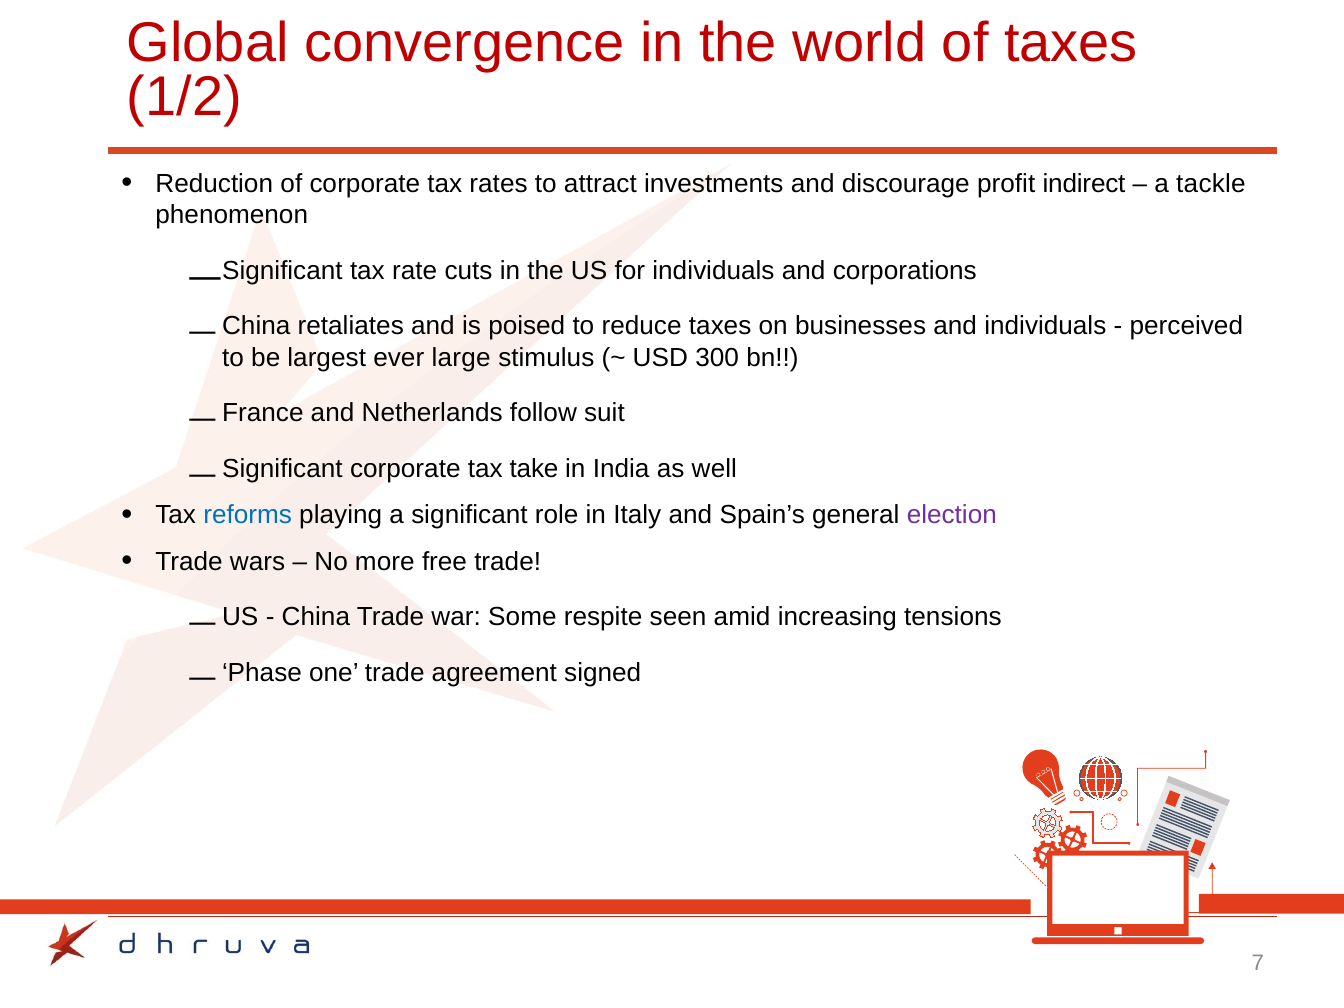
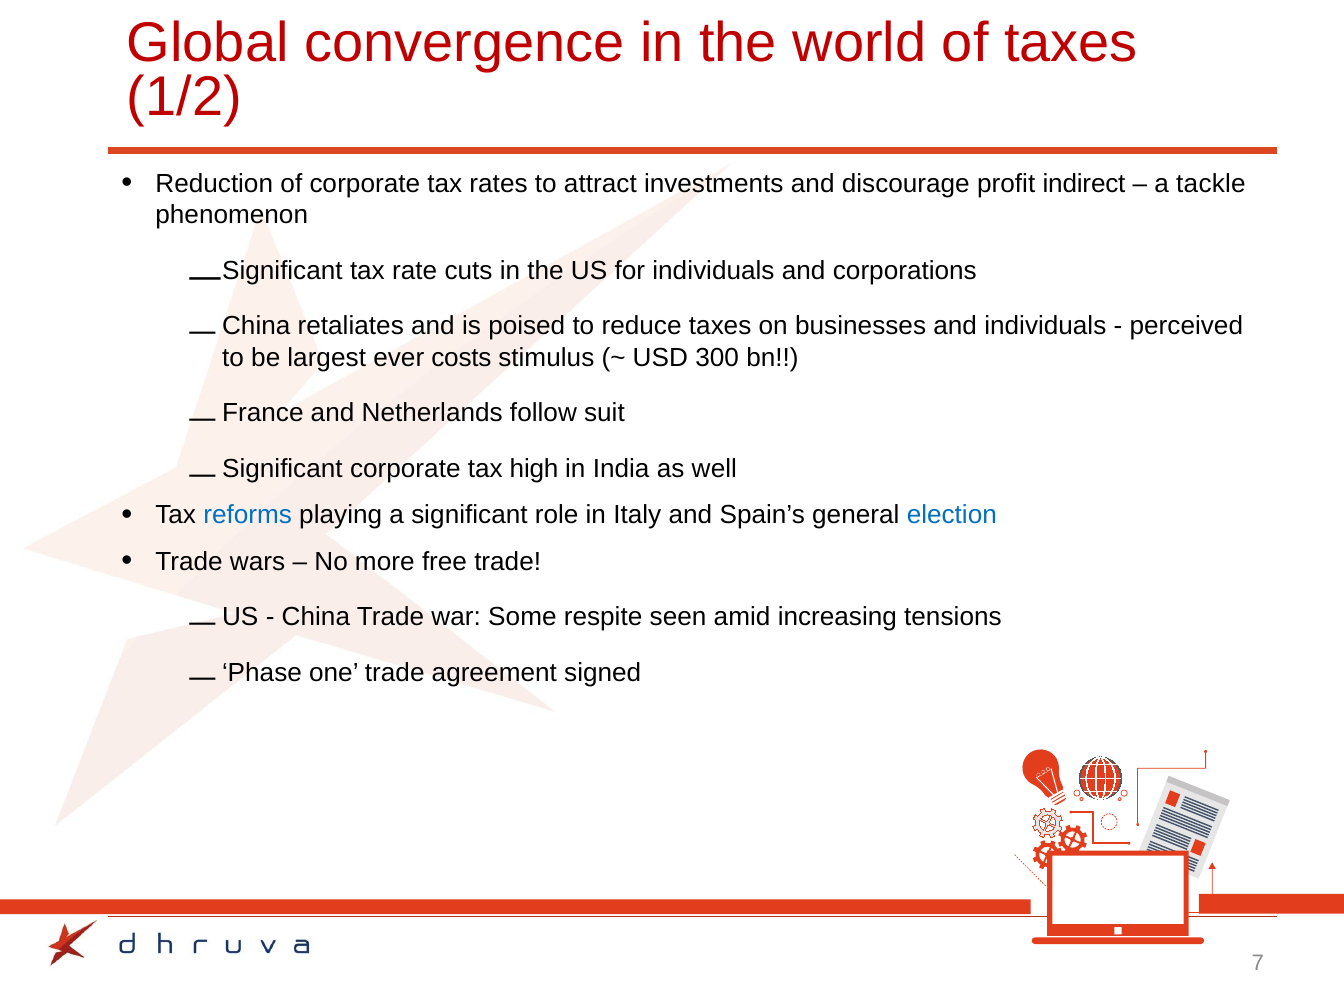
large: large -> costs
take: take -> high
election colour: purple -> blue
